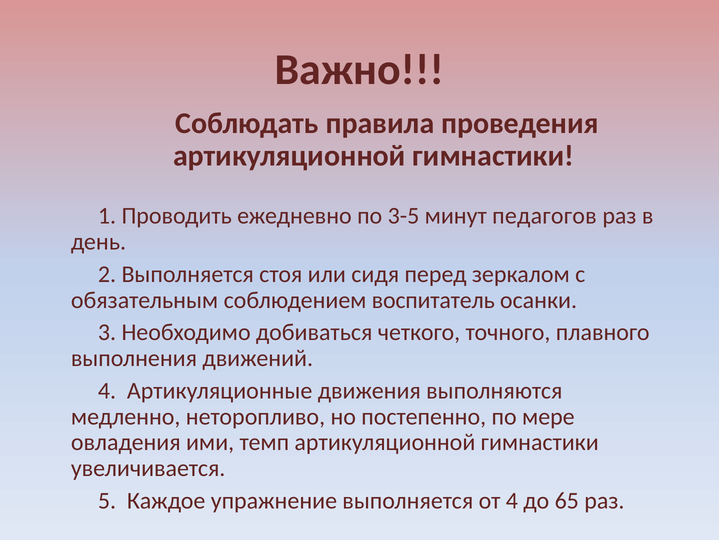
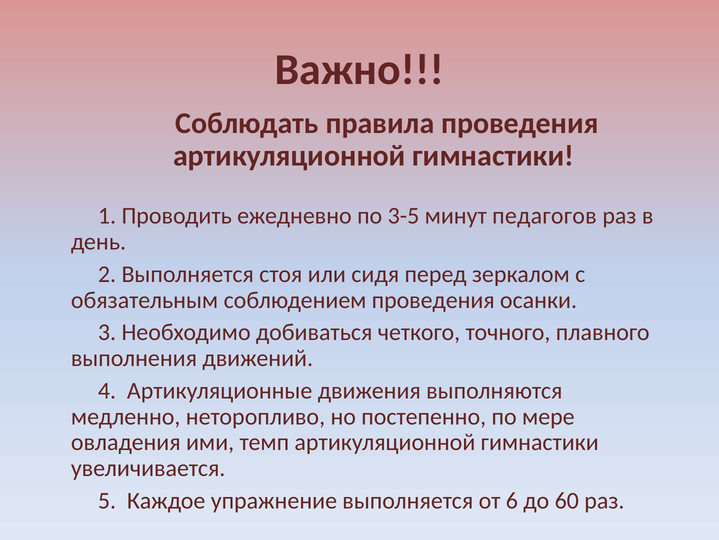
соблюдением воспитатель: воспитатель -> проведения
от 4: 4 -> 6
65: 65 -> 60
